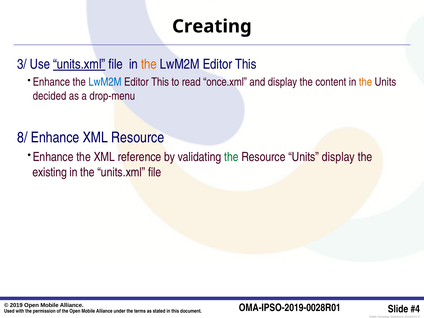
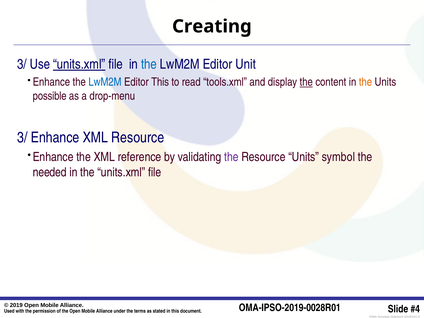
the at (149, 64) colour: orange -> blue
This at (246, 64): This -> Unit
once.xml: once.xml -> tools.xml
the at (306, 82) underline: none -> present
decided: decided -> possible
8/ at (22, 137): 8/ -> 3/
the at (231, 157) colour: green -> purple
Units display: display -> symbol
existing: existing -> needed
